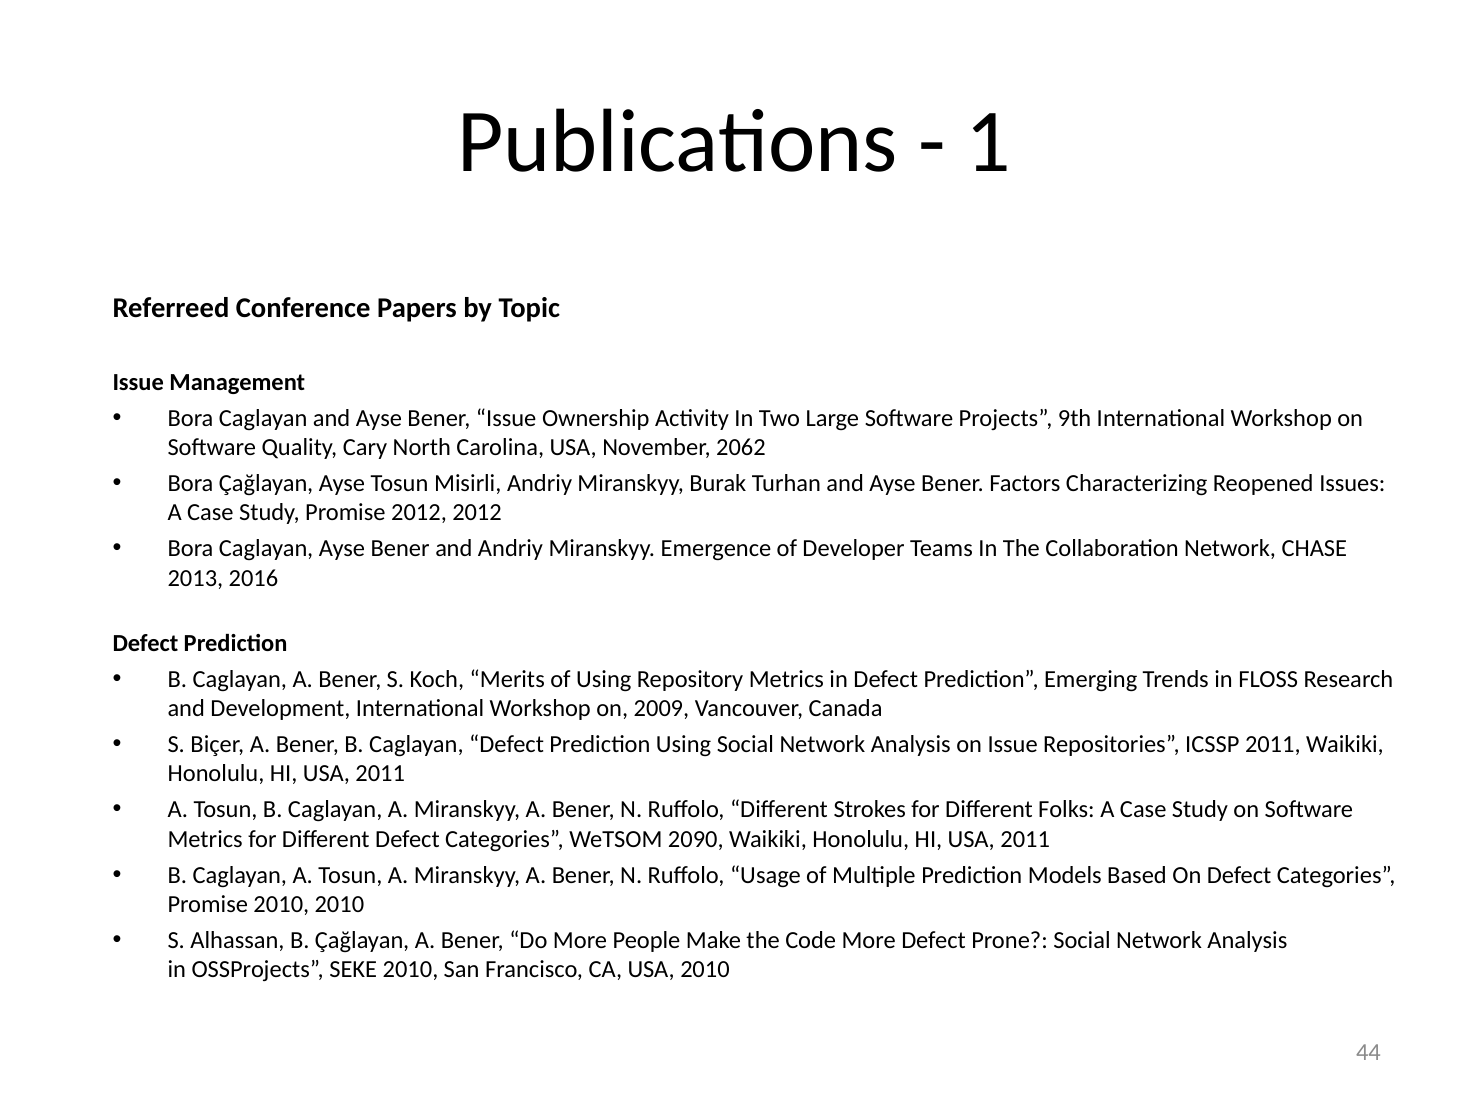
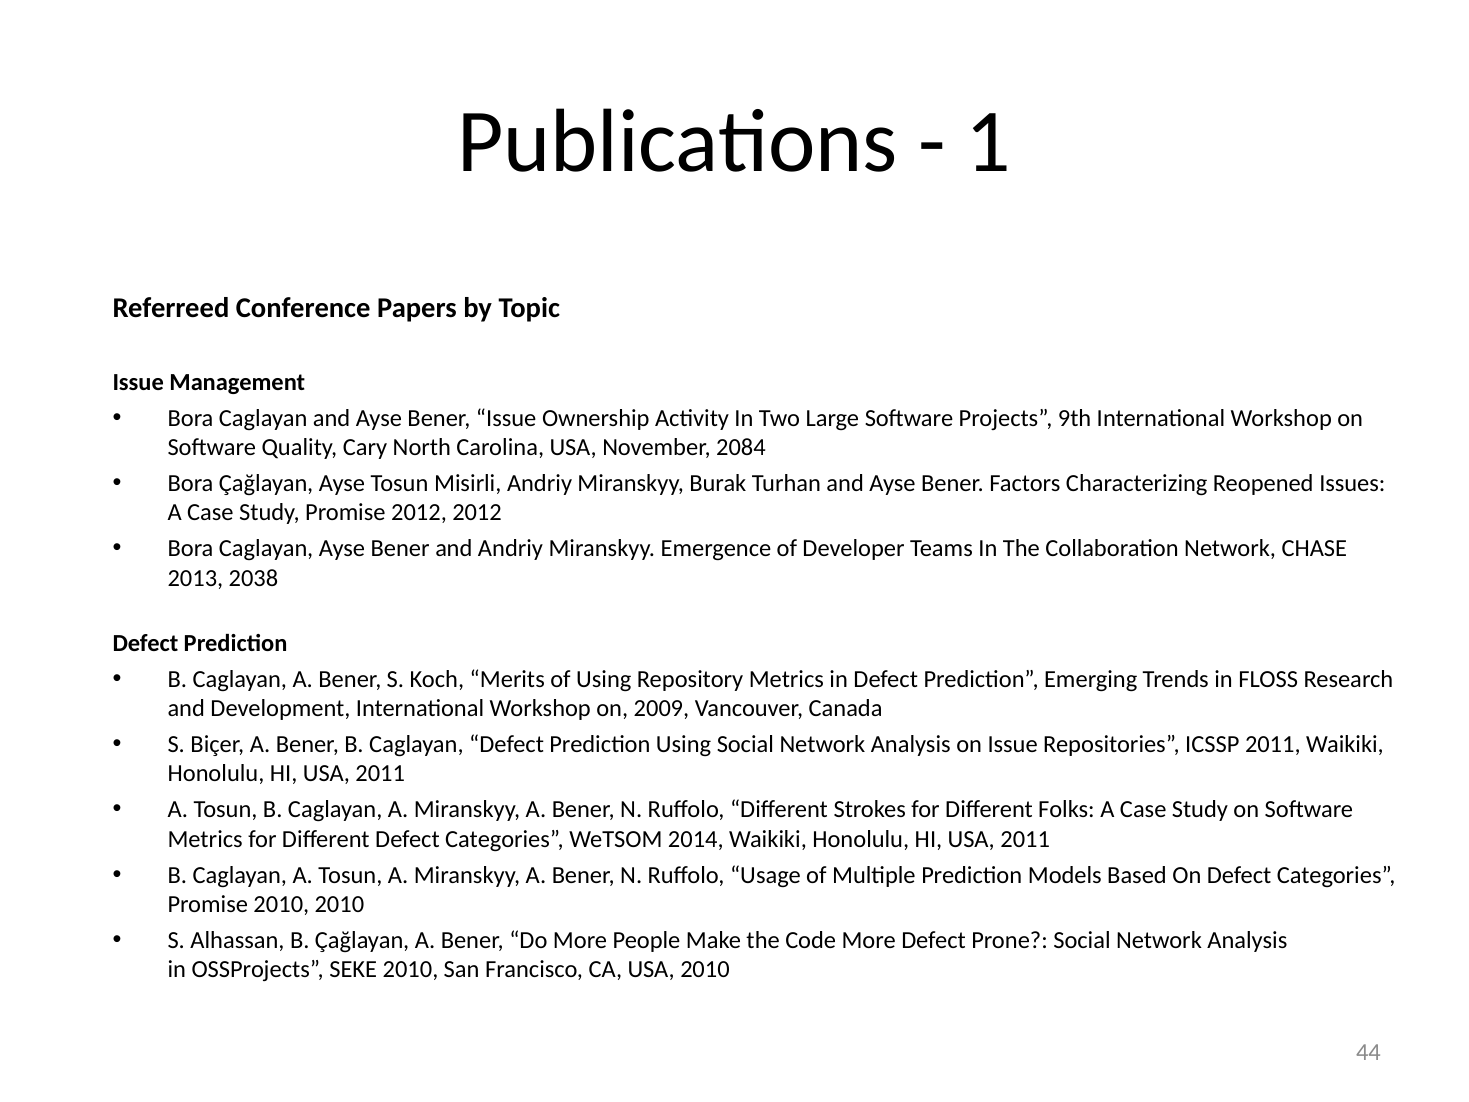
2062: 2062 -> 2084
2016: 2016 -> 2038
2090: 2090 -> 2014
